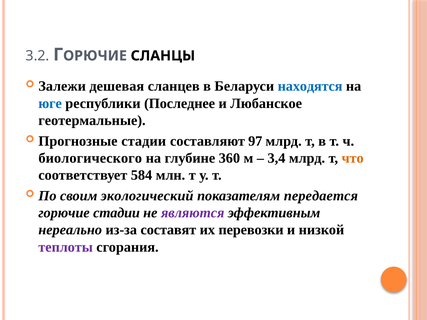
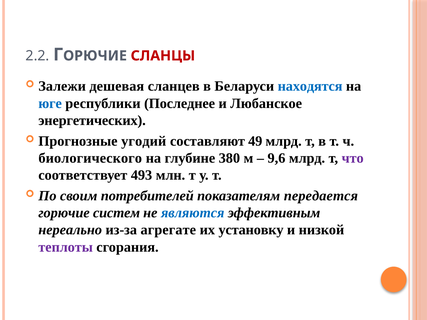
3.2: 3.2 -> 2.2
СЛАНЦЫ colour: black -> red
геотермальные: геотермальные -> энергетических
Прогнозные стадии: стадии -> угодий
97: 97 -> 49
360: 360 -> 380
3,4: 3,4 -> 9,6
что colour: orange -> purple
584: 584 -> 493
экологический: экологический -> потребителей
горючие стадии: стадии -> систем
являются colour: purple -> blue
составят: составят -> агрегате
перевозки: перевозки -> установку
